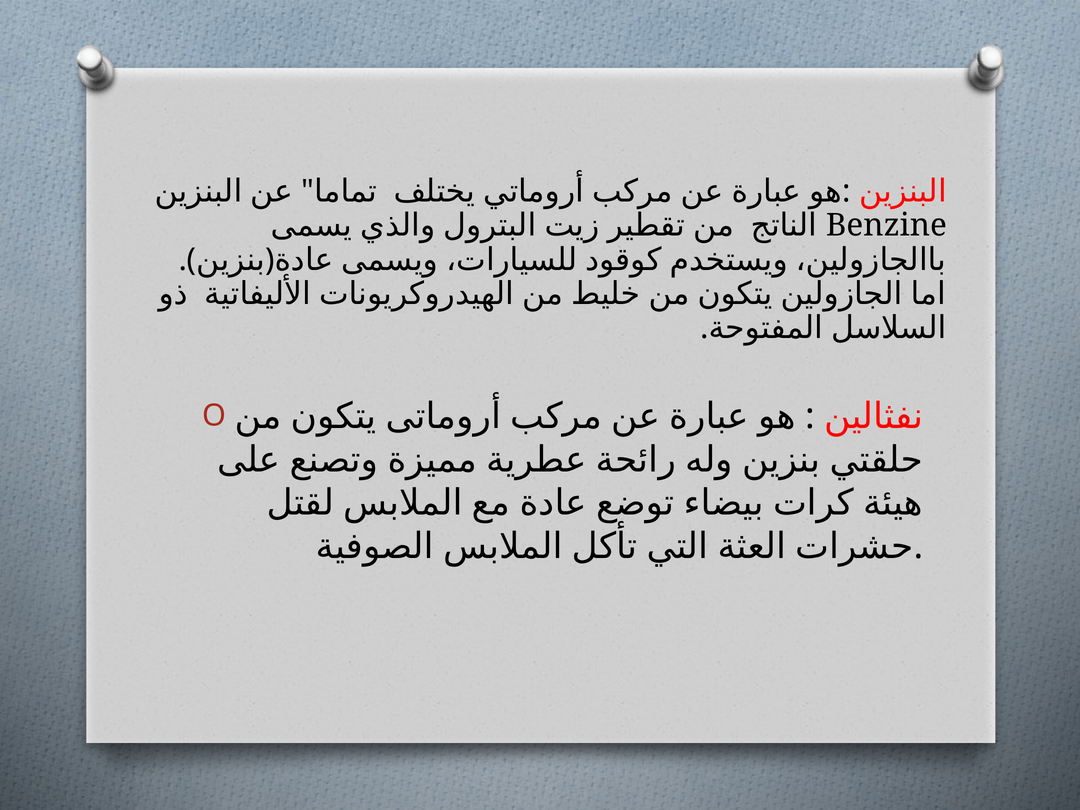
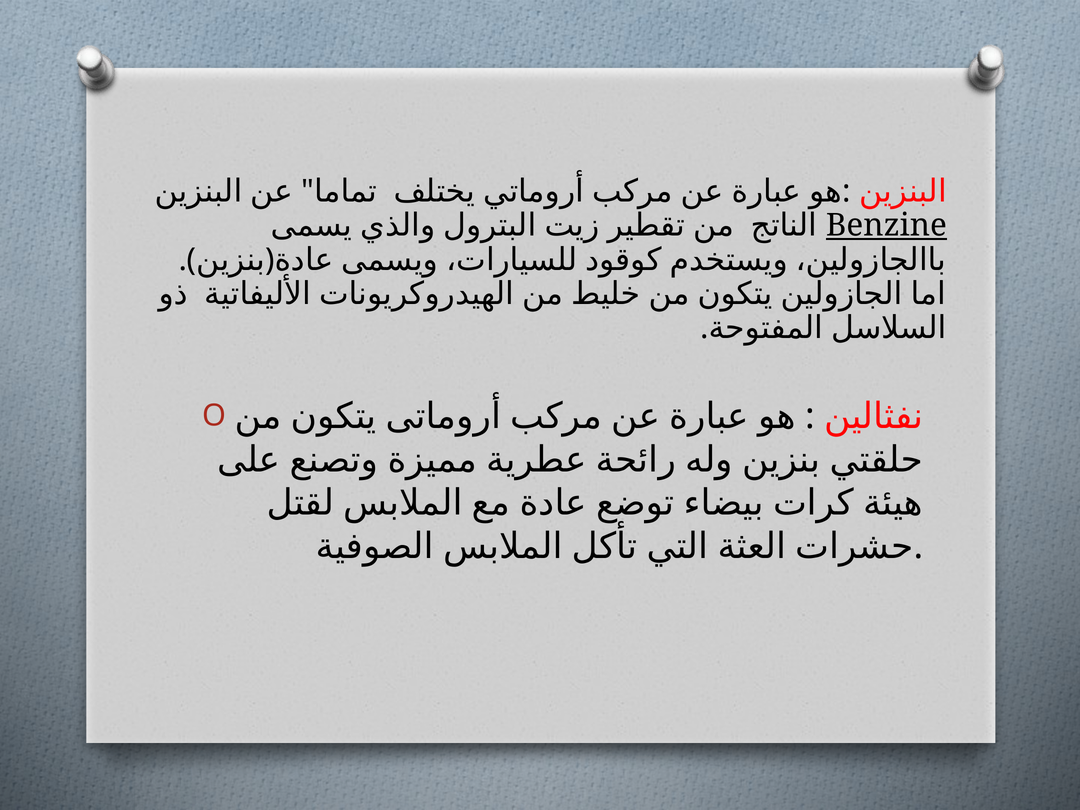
Benzine underline: none -> present
